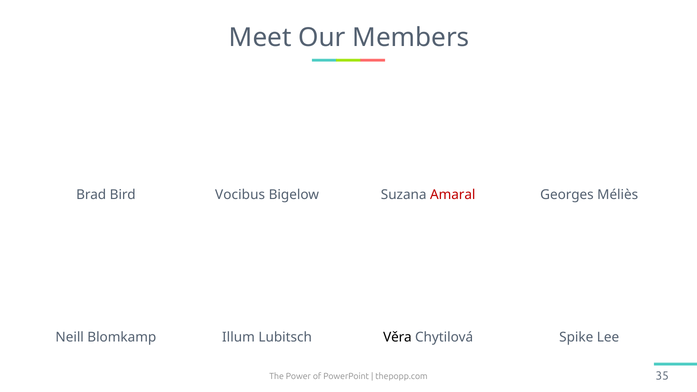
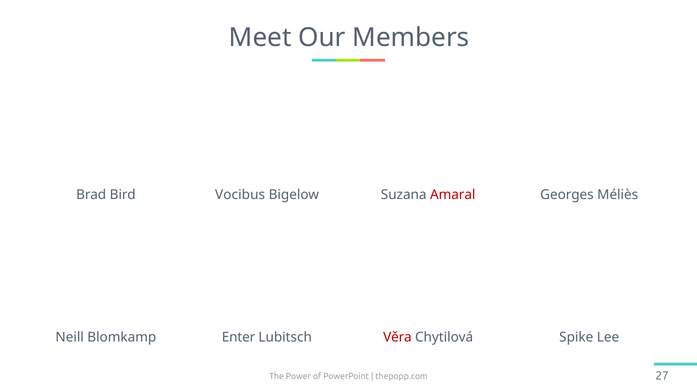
Illum: Illum -> Enter
Věra colour: black -> red
35: 35 -> 27
